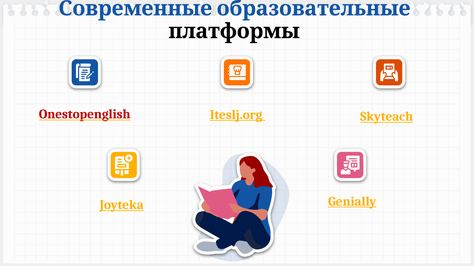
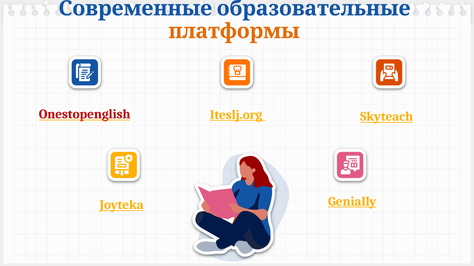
платформы colour: black -> orange
